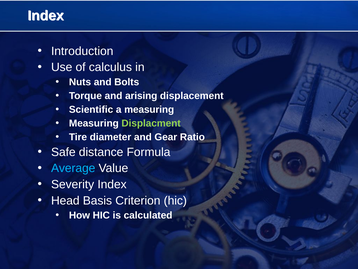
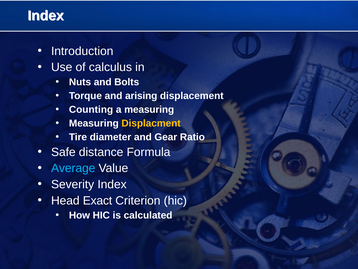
Scientific: Scientific -> Counting
Displacment colour: light green -> yellow
Basis: Basis -> Exact
